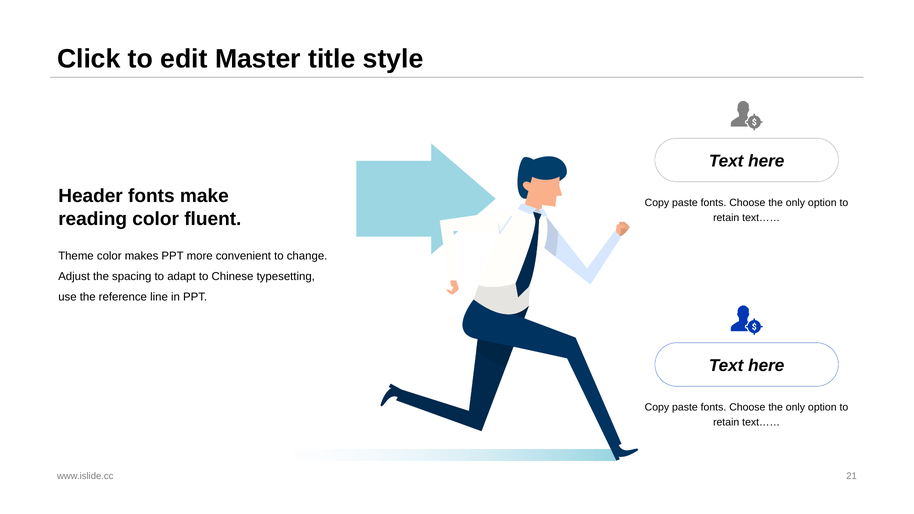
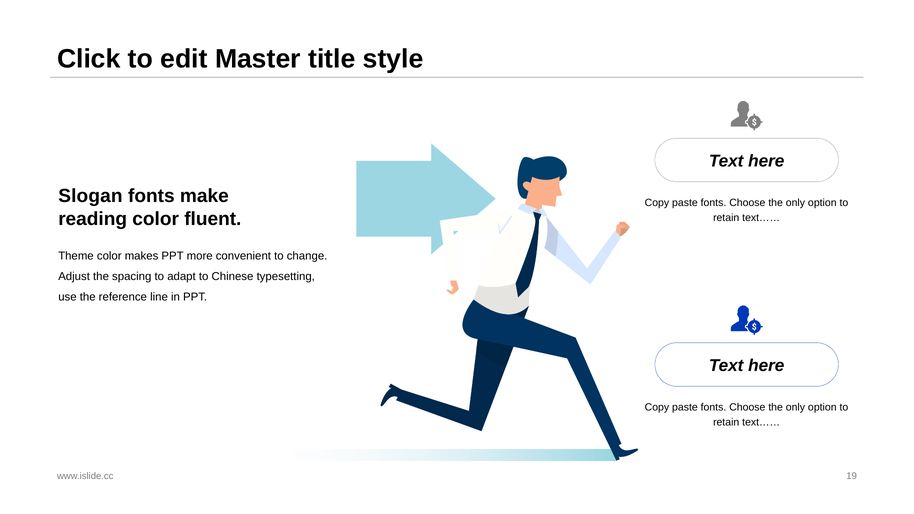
Header: Header -> Slogan
21: 21 -> 19
